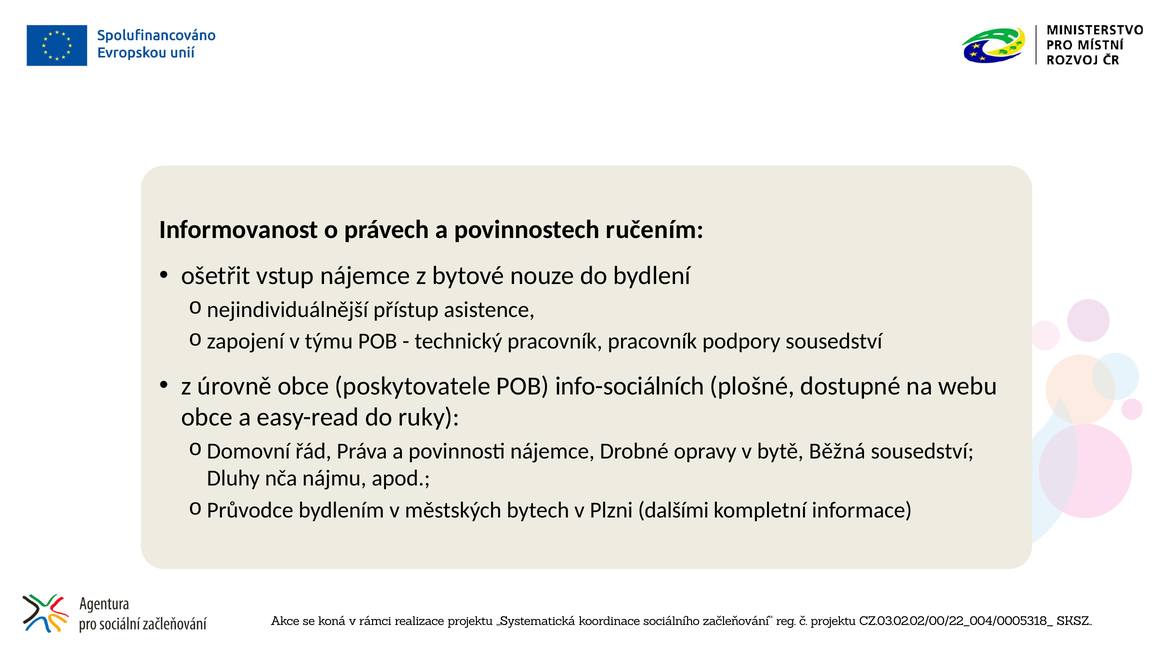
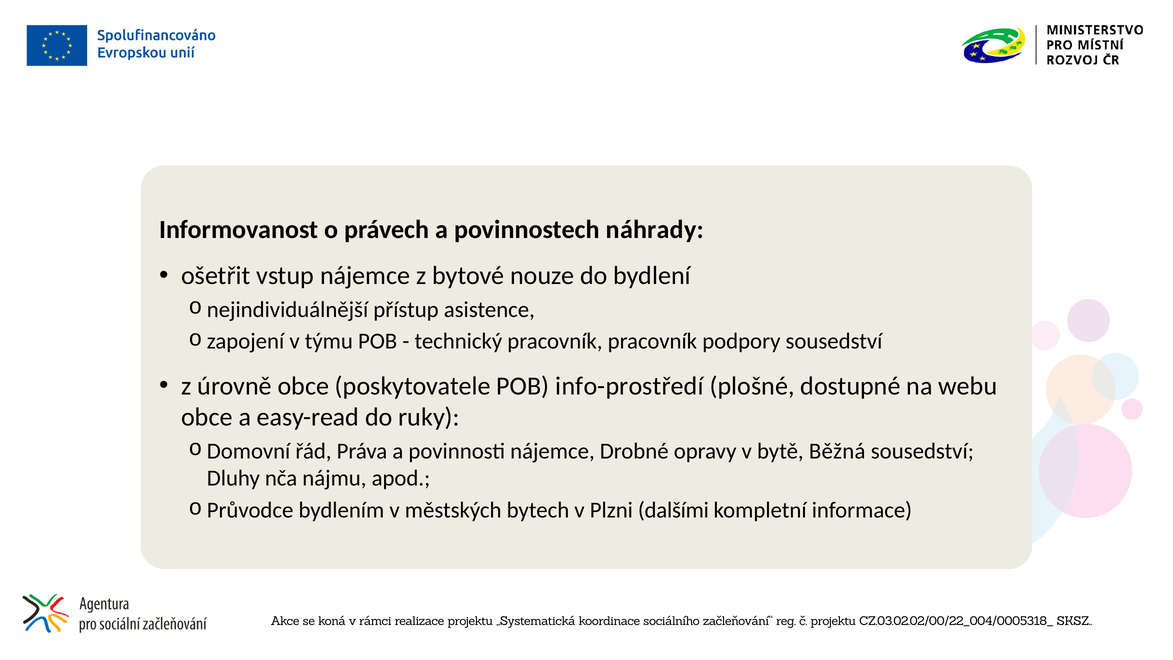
ručením: ručením -> náhrady
info-sociálních: info-sociálních -> info-prostředí
